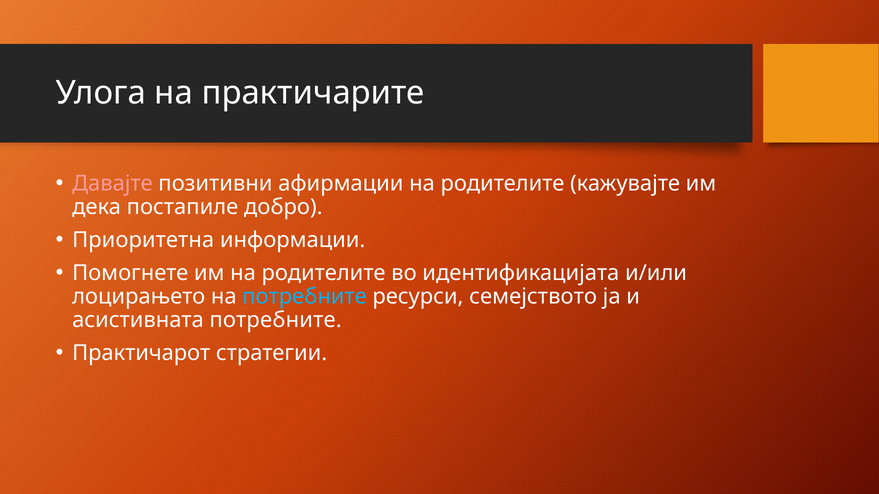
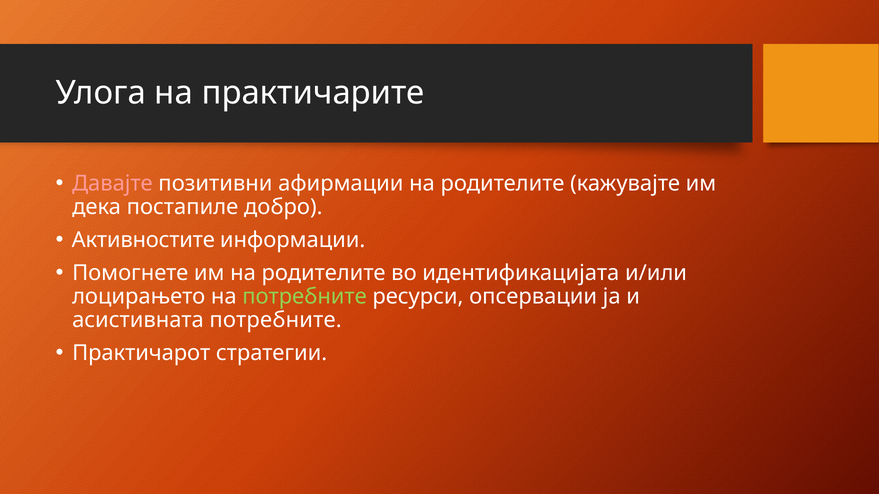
Приоритетна: Приоритетна -> Активностите
потребните at (305, 297) colour: light blue -> light green
семејството: семејството -> опсервации
